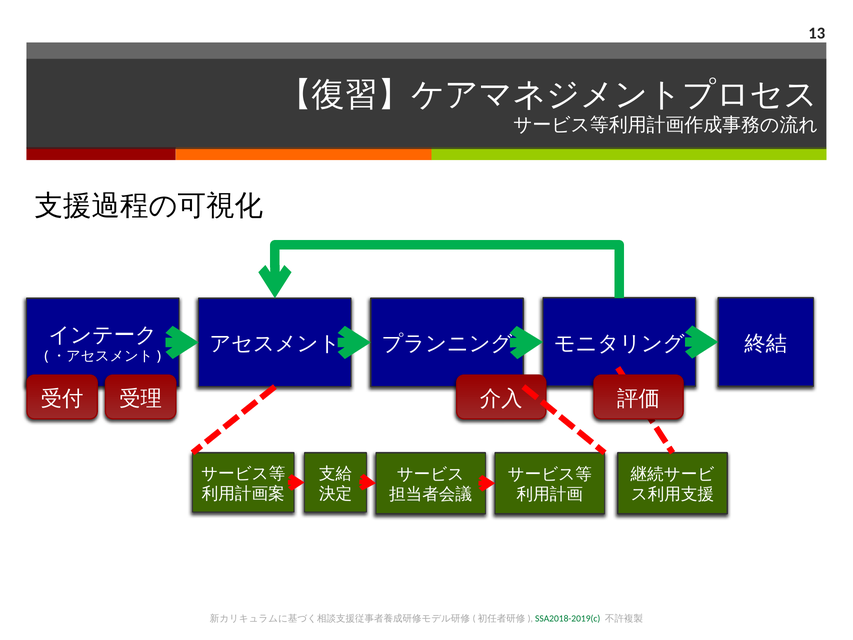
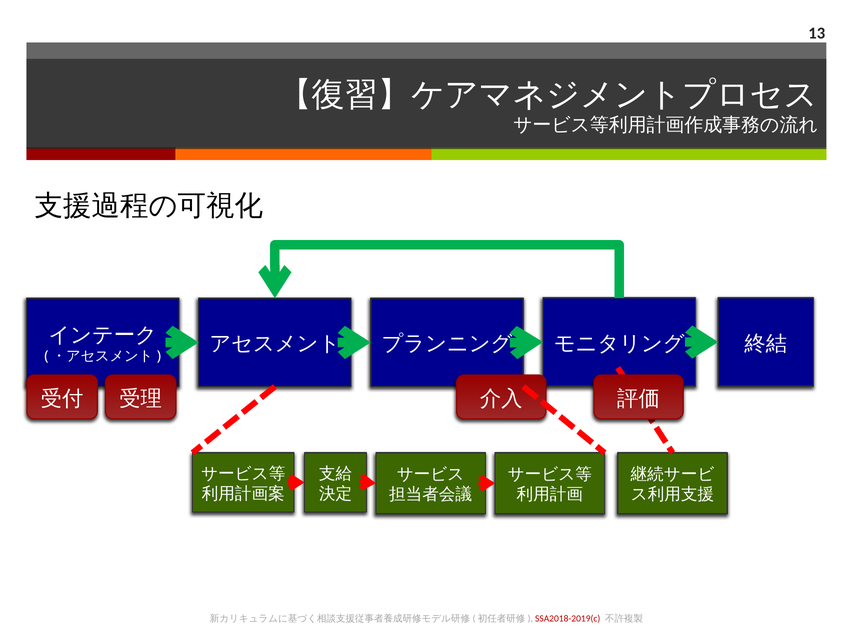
SSA2018-2019(c colour: green -> red
